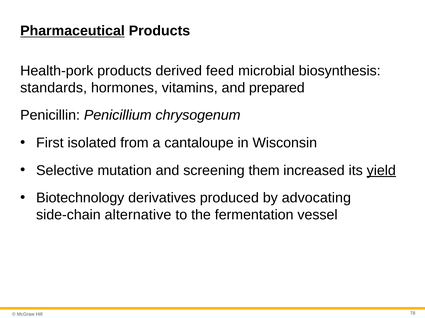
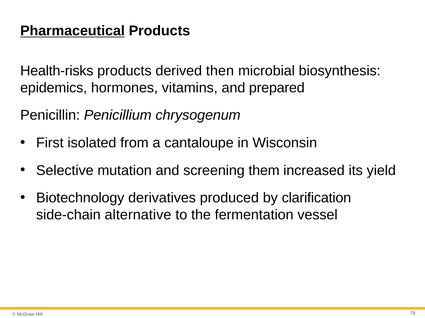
Health-pork: Health-pork -> Health-risks
feed: feed -> then
standards: standards -> epidemics
yield underline: present -> none
advocating: advocating -> clarification
